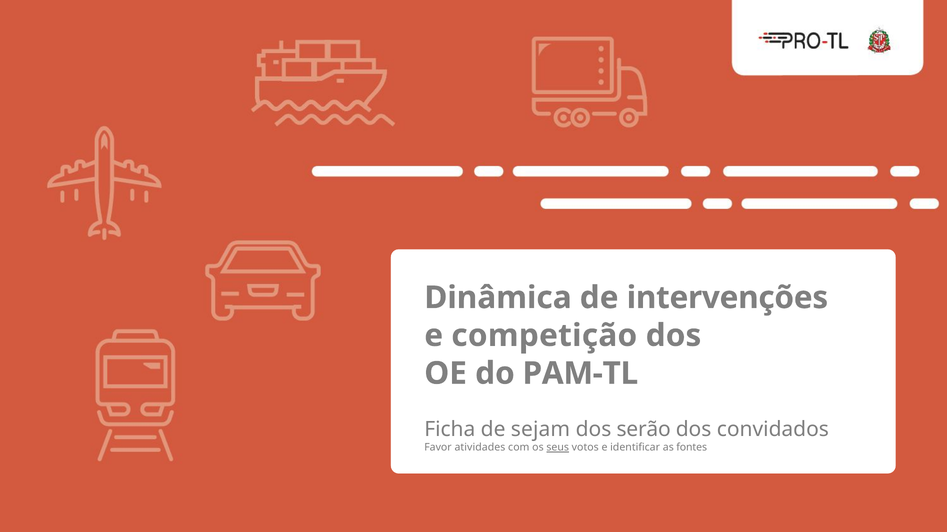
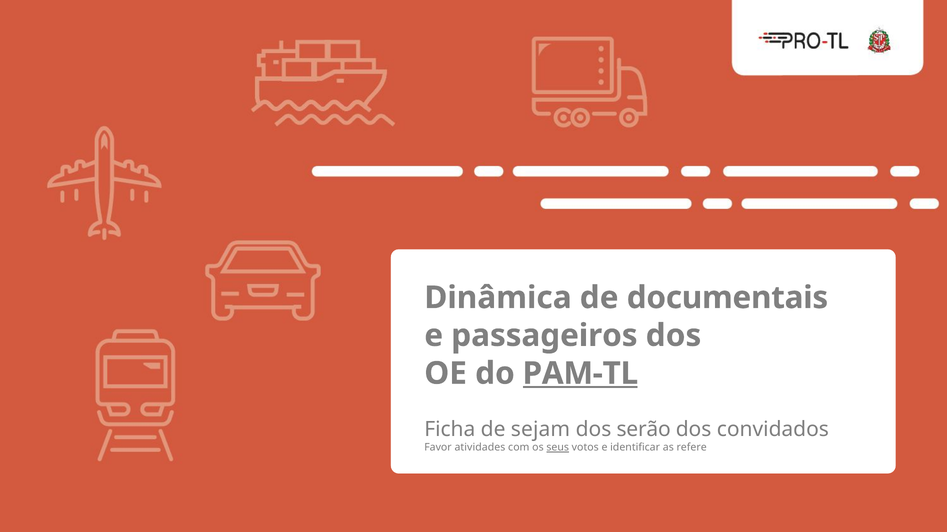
intervenções: intervenções -> documentais
competição: competição -> passageiros
PAM-TL underline: none -> present
fontes: fontes -> refere
